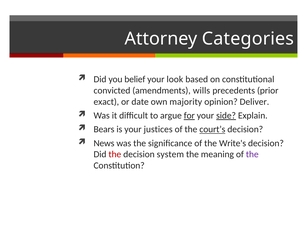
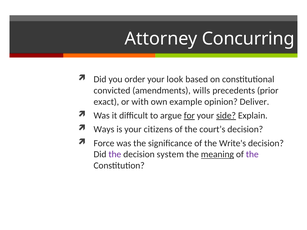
Categories: Categories -> Concurring
belief: belief -> order
date: date -> with
majority: majority -> example
Bears: Bears -> Ways
justices: justices -> citizens
court’s underline: present -> none
News: News -> Force
the at (115, 155) colour: red -> purple
meaning underline: none -> present
